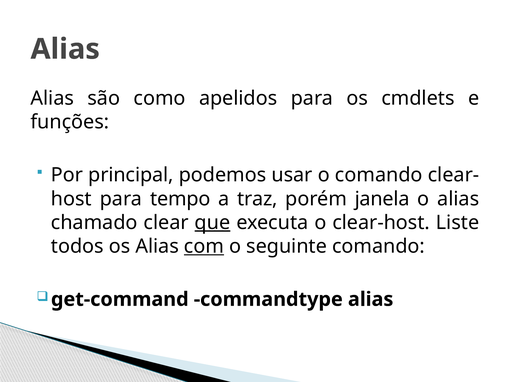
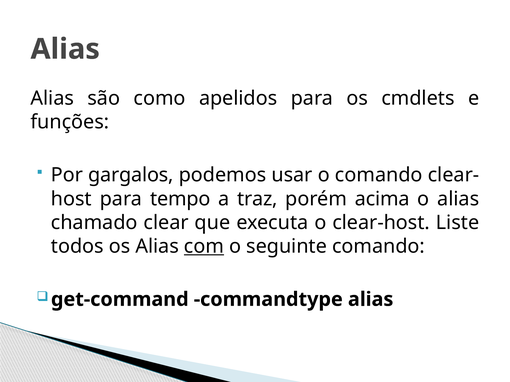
principal: principal -> gargalos
janela: janela -> acima
que underline: present -> none
